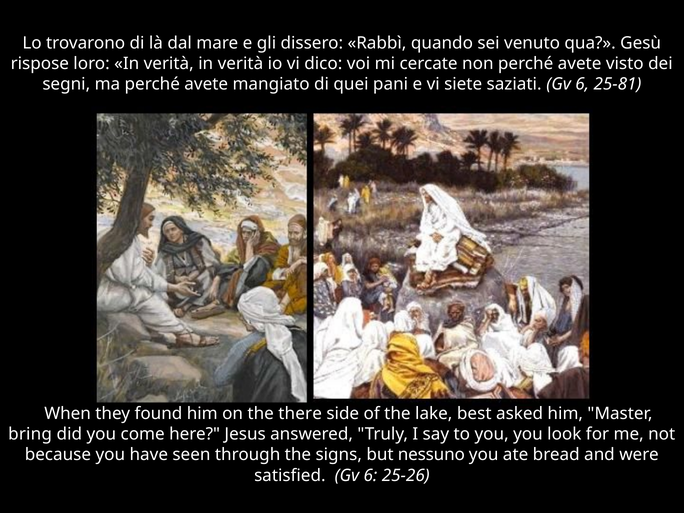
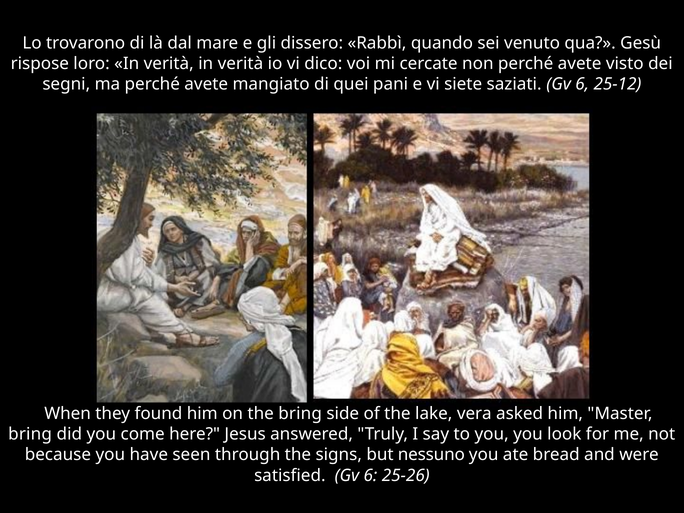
25-81: 25-81 -> 25-12
the there: there -> bring
best: best -> vera
